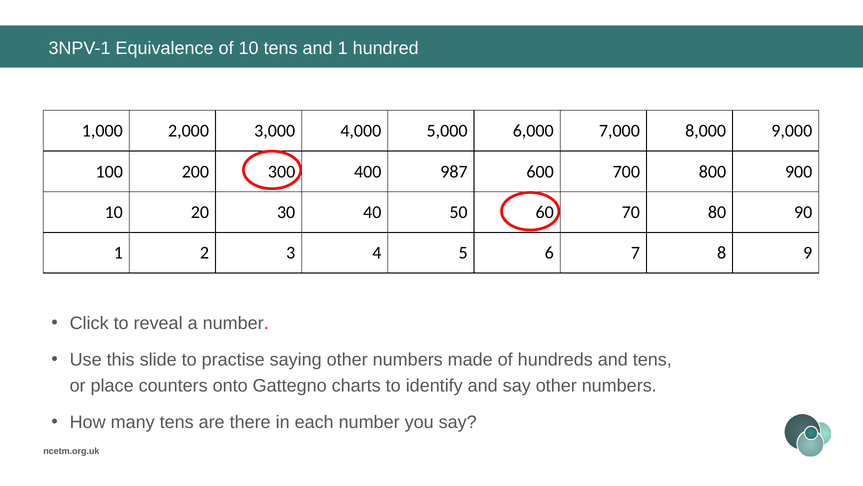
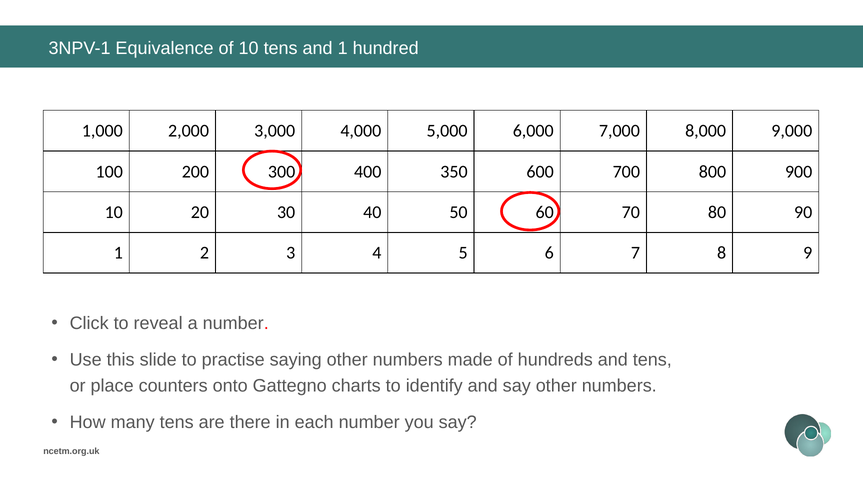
987: 987 -> 350
